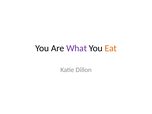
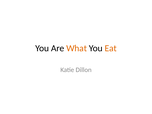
What colour: purple -> orange
